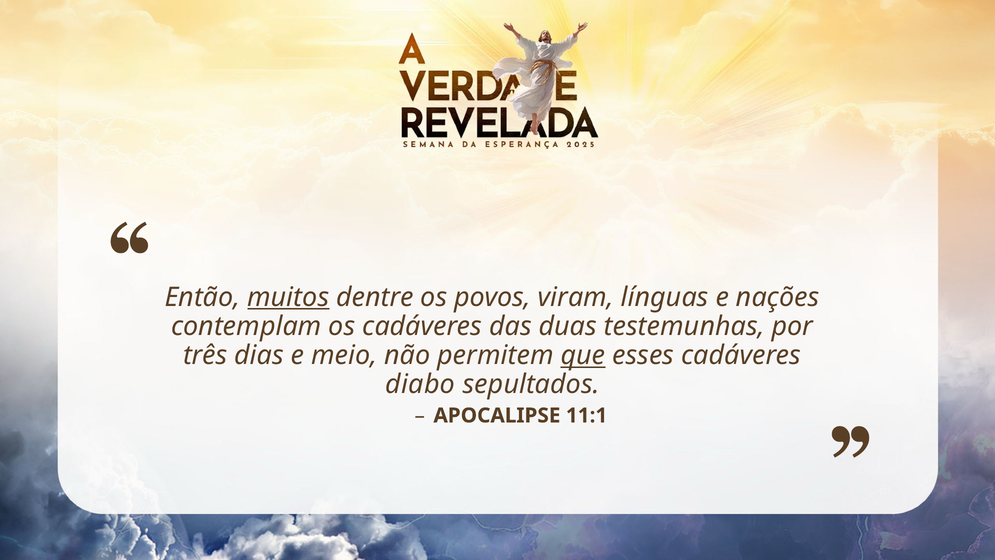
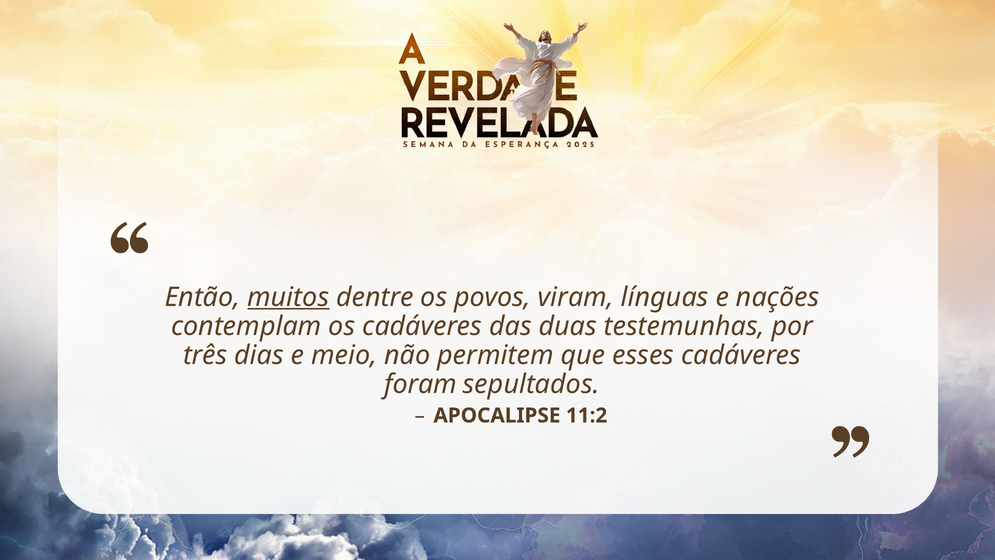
que underline: present -> none
diabo: diabo -> foram
11:1: 11:1 -> 11:2
